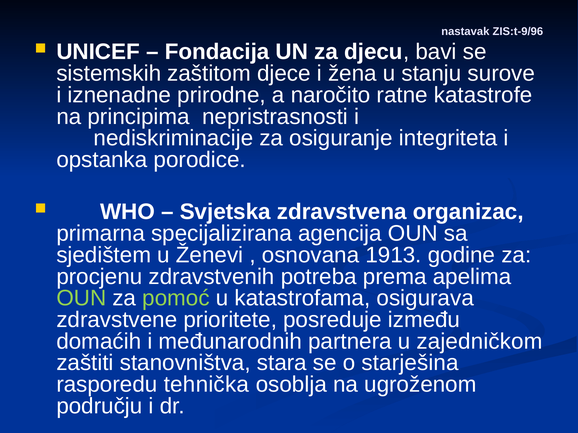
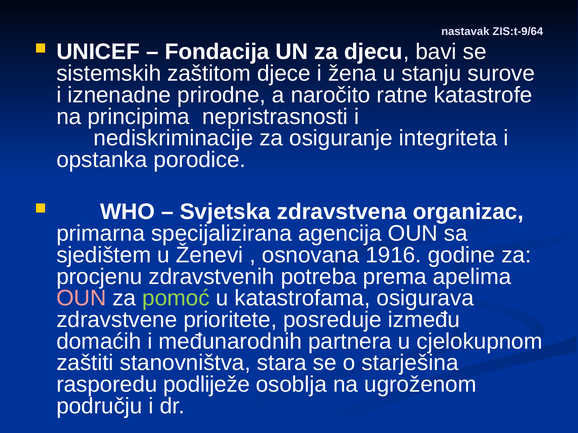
ZIS:t-9/96: ZIS:t-9/96 -> ZIS:t-9/64
1913: 1913 -> 1916
OUN at (81, 299) colour: light green -> pink
zajedničkom: zajedničkom -> cjelokupnom
tehnička: tehnička -> podliježe
